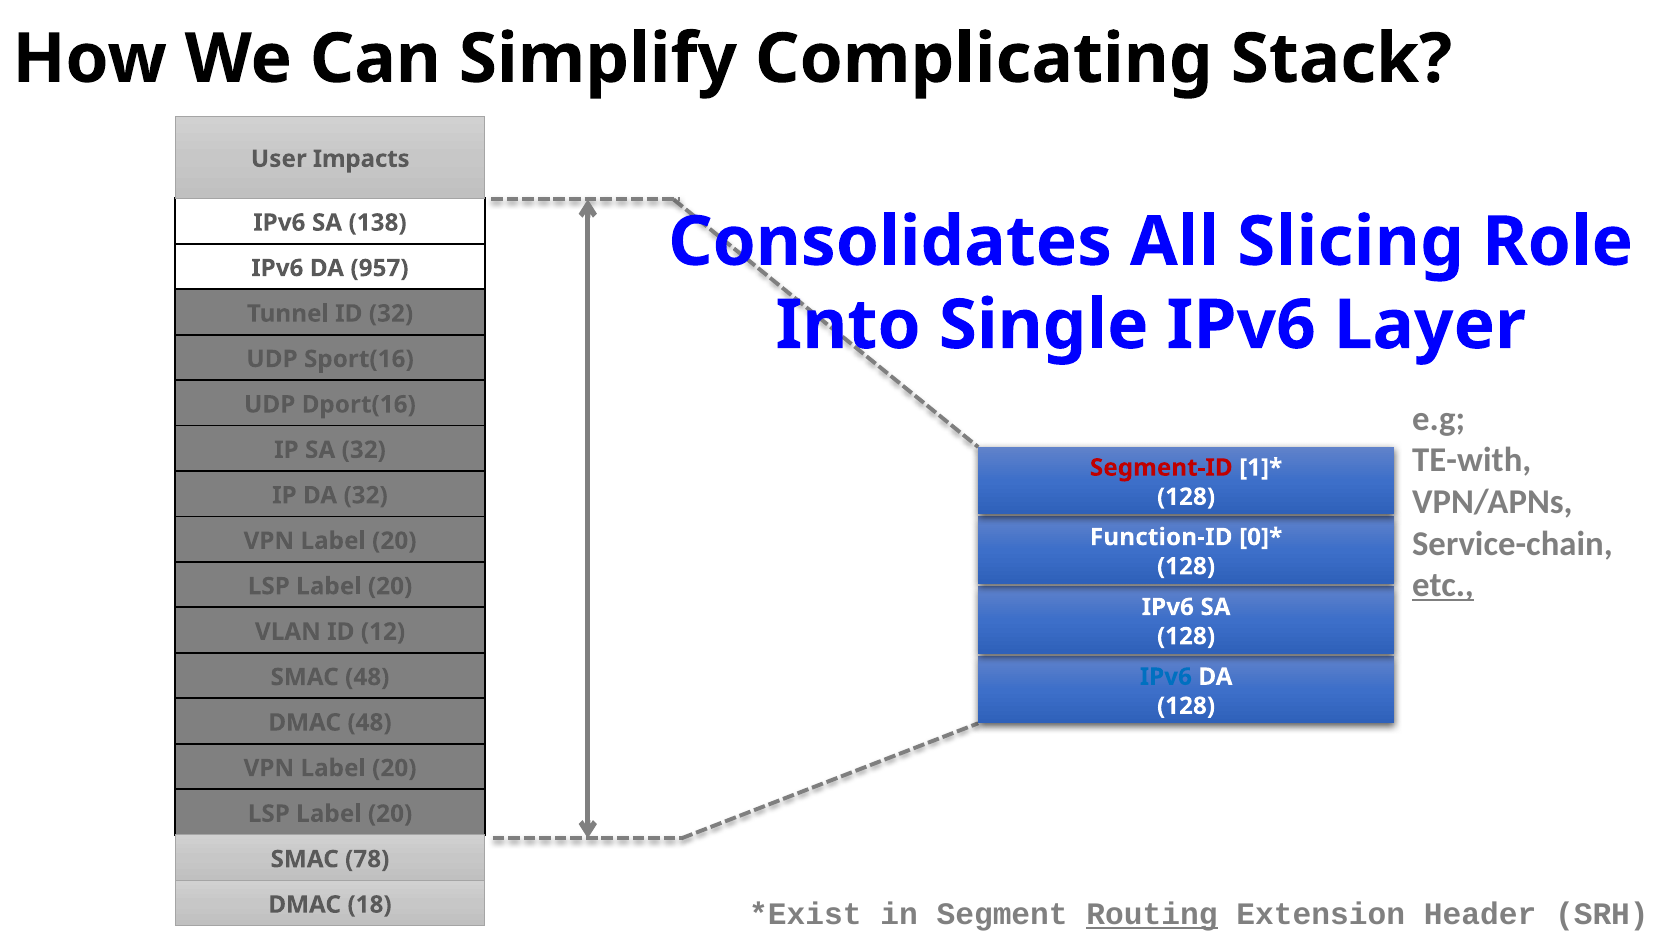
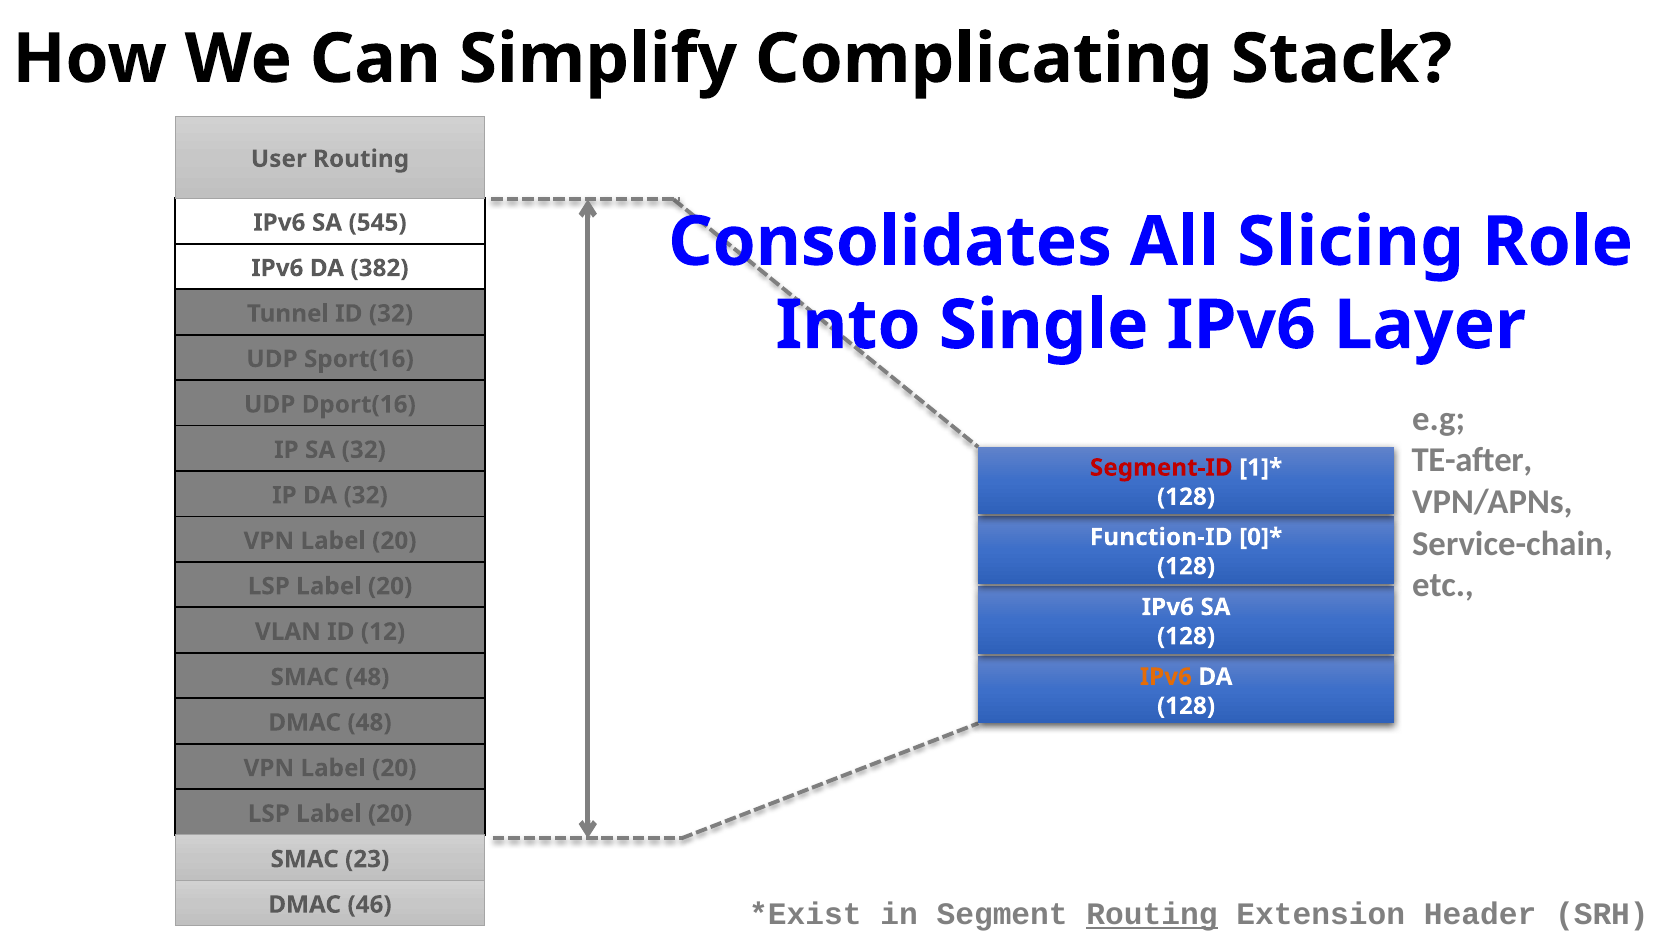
User Impacts: Impacts -> Routing
138: 138 -> 545
957: 957 -> 382
TE-with: TE-with -> TE-after
etc underline: present -> none
IPv6 at (1166, 677) colour: blue -> orange
78: 78 -> 23
18: 18 -> 46
